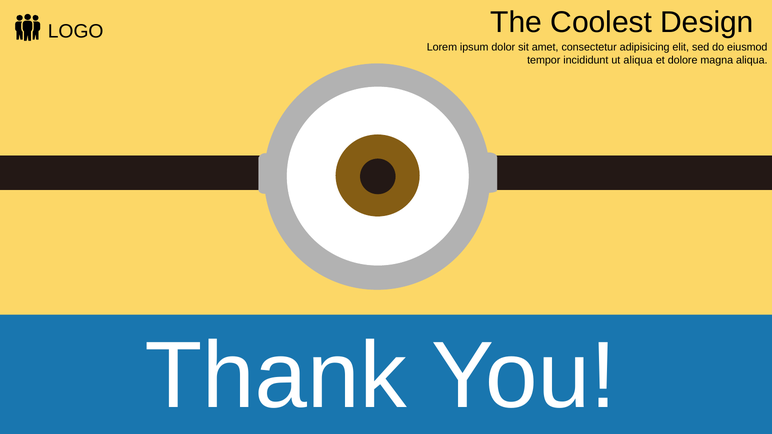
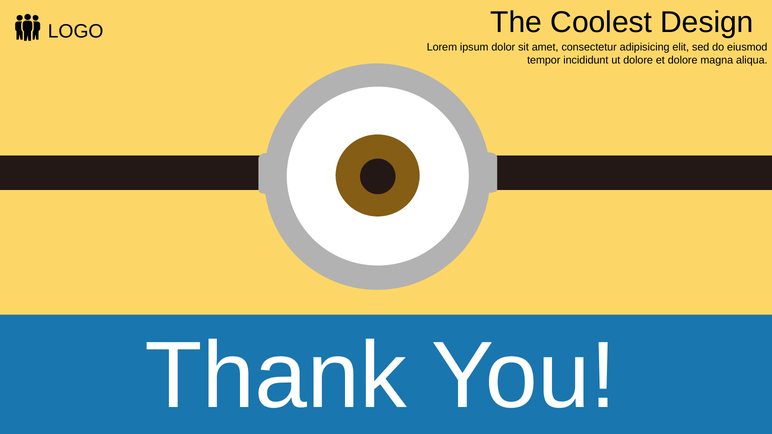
ut aliqua: aliqua -> dolore
